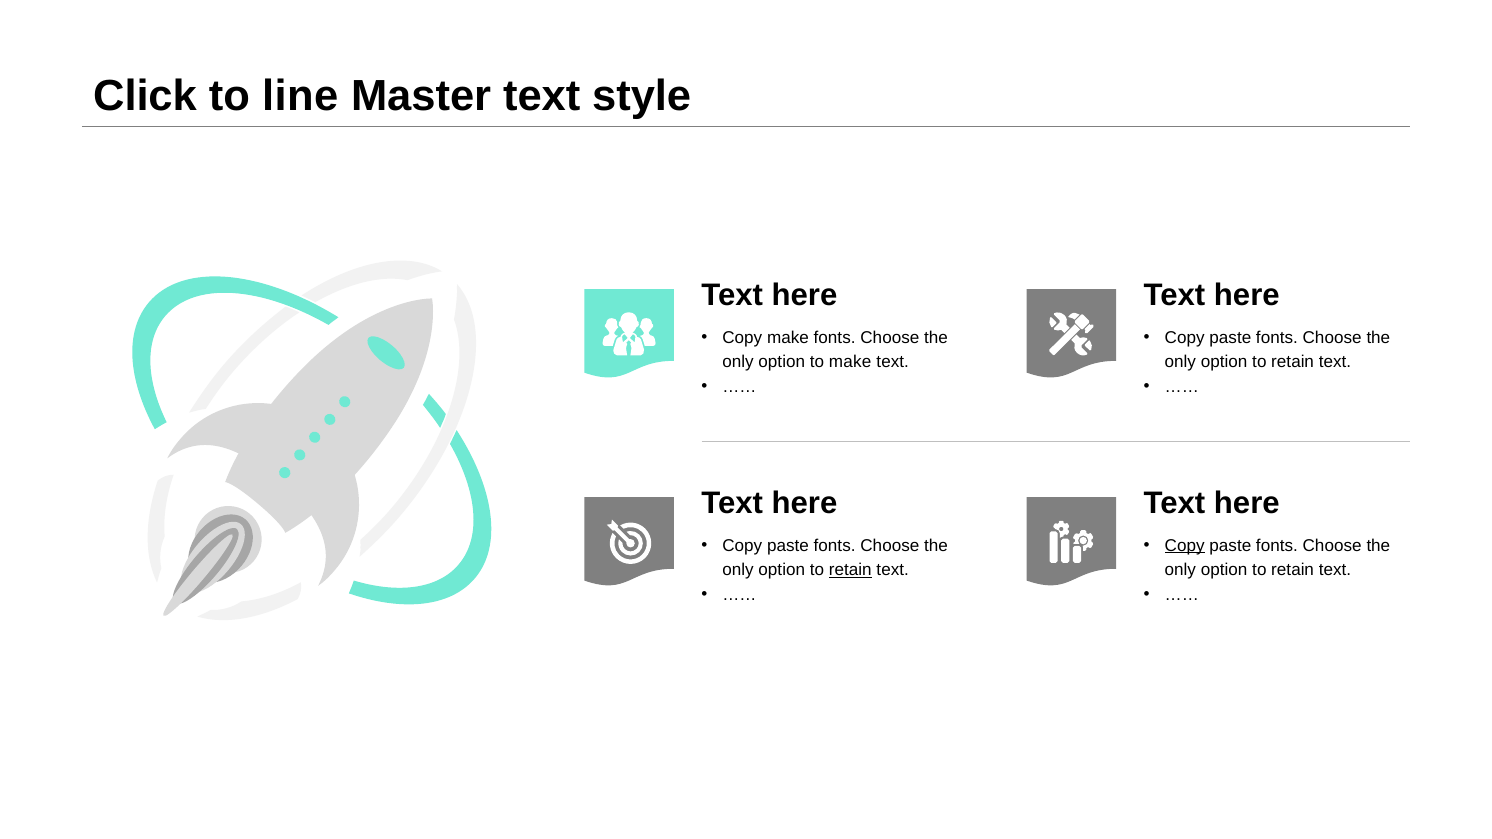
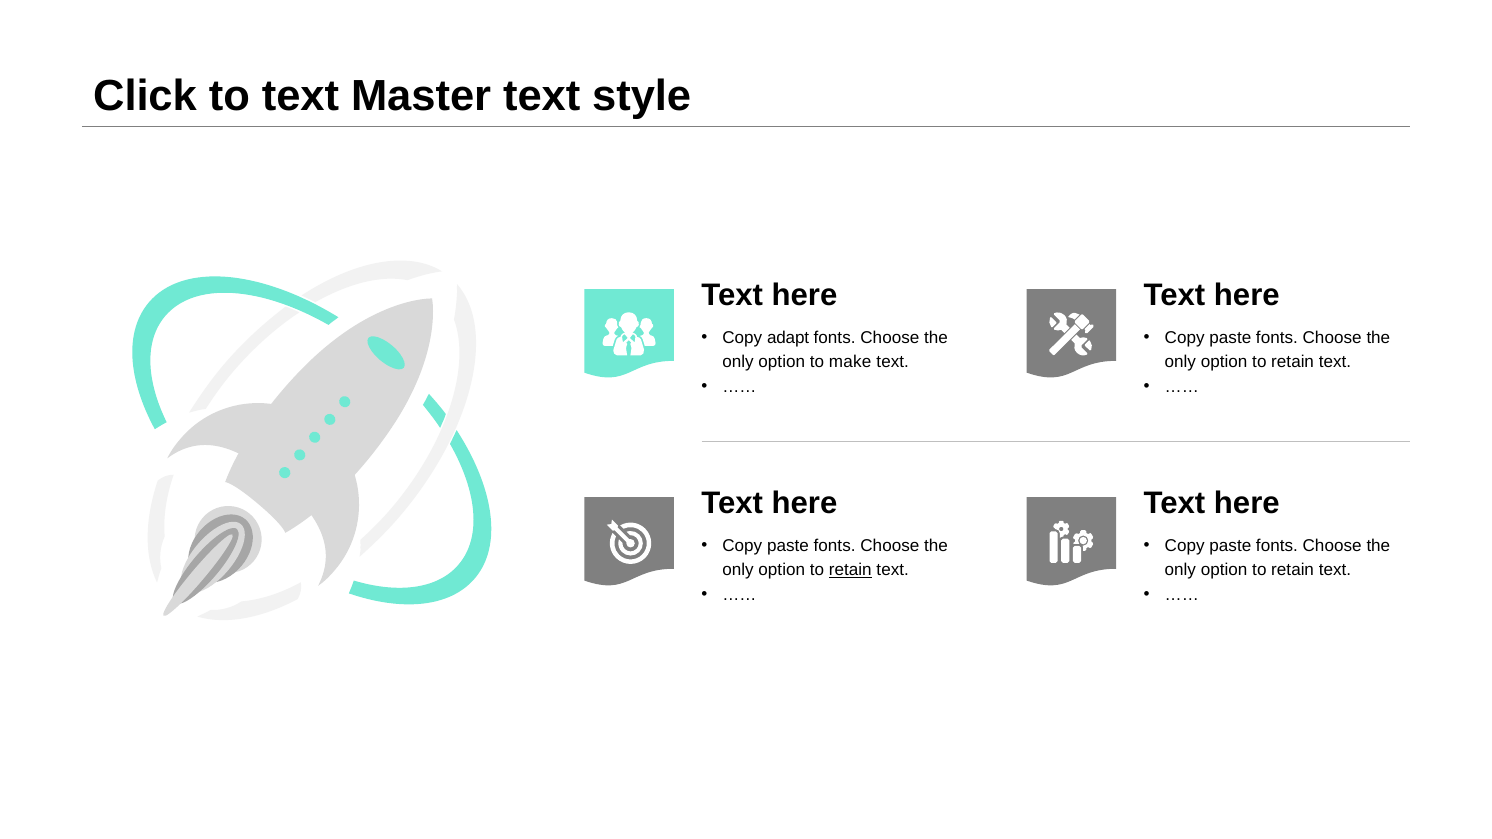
to line: line -> text
Copy make: make -> adapt
Copy at (1185, 546) underline: present -> none
